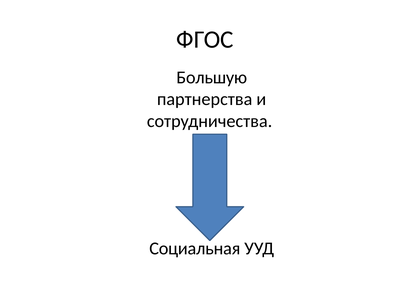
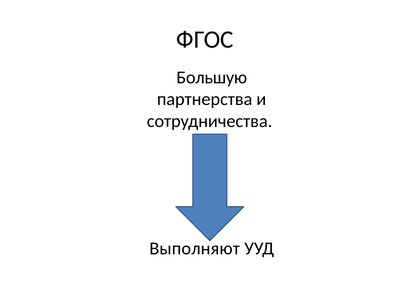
Социальная: Социальная -> Выполняют
